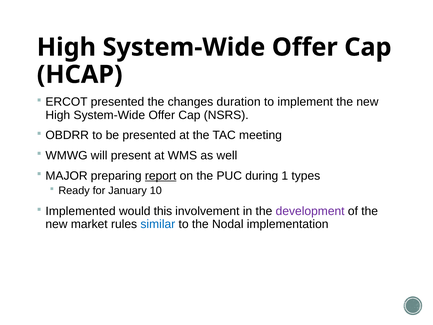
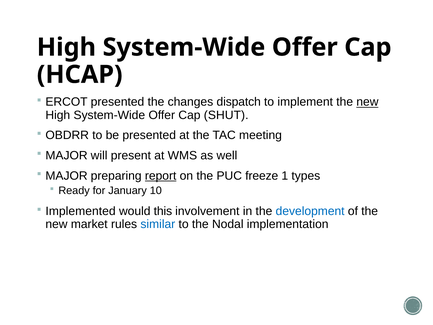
duration: duration -> dispatch
new at (367, 102) underline: none -> present
NSRS: NSRS -> SHUT
WMWG at (67, 155): WMWG -> MAJOR
during: during -> freeze
development colour: purple -> blue
